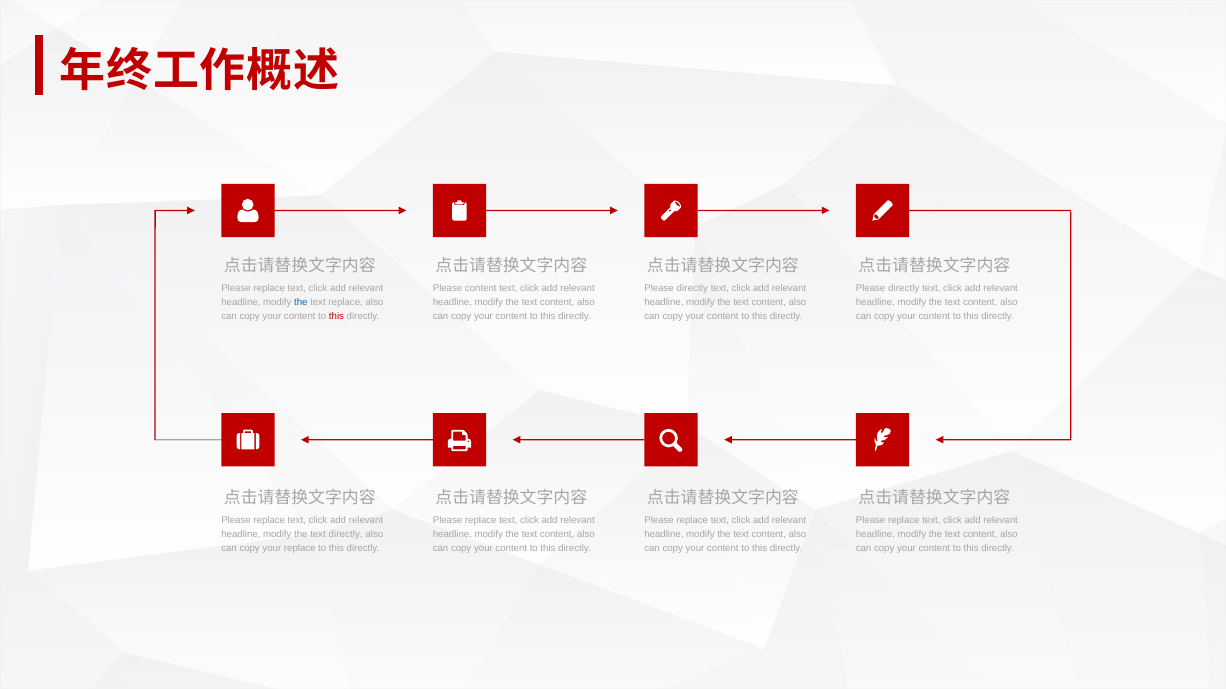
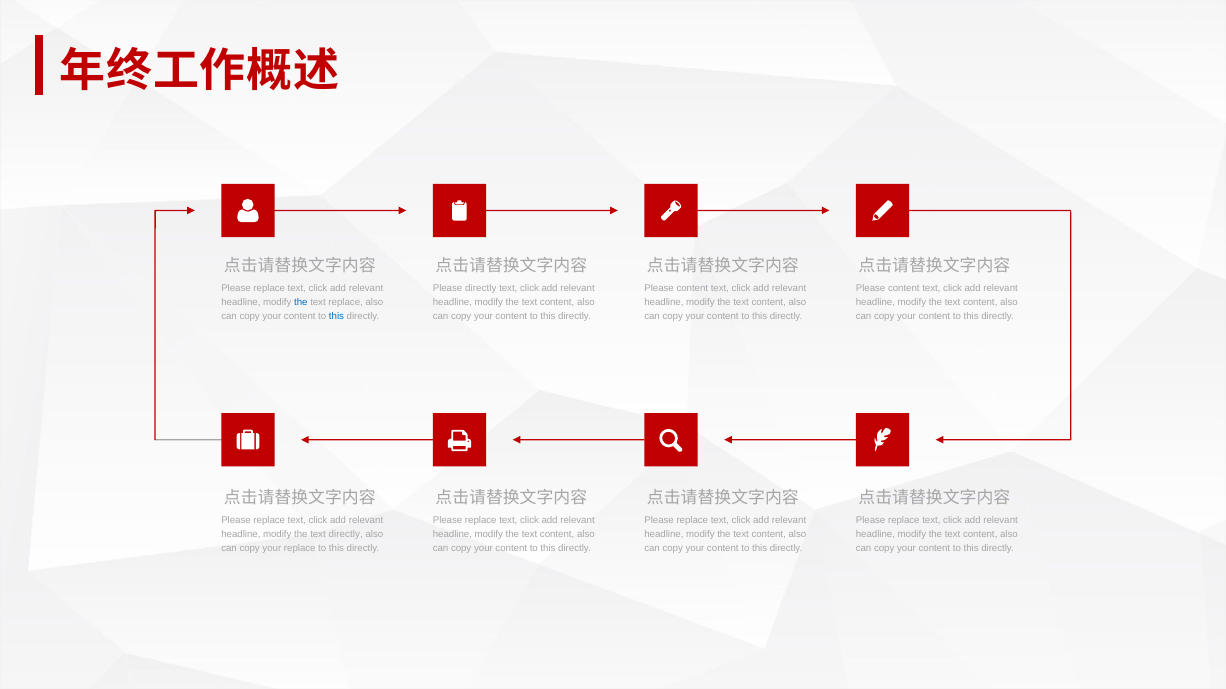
Please content: content -> directly
directly at (692, 289): directly -> content
directly at (904, 289): directly -> content
this at (336, 317) colour: red -> blue
